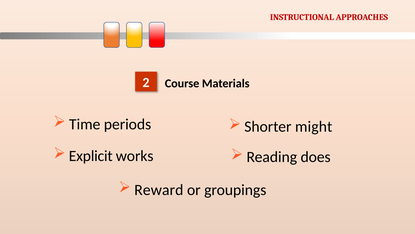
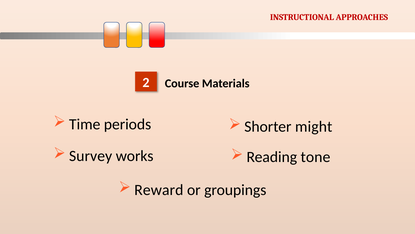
Explicit: Explicit -> Survey
does: does -> tone
